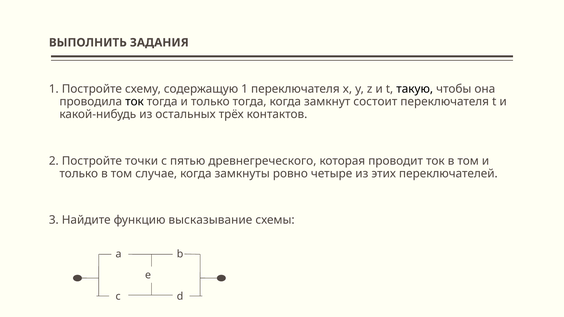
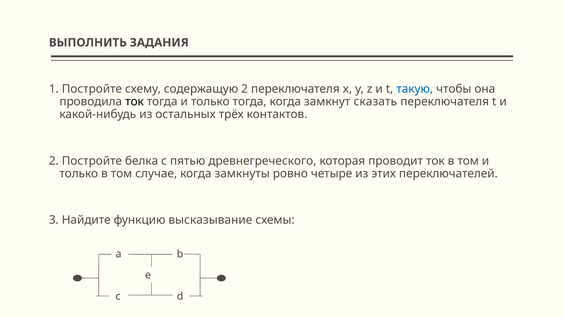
содержащую 1: 1 -> 2
такую colour: black -> blue
состоит: состоит -> сказать
точки: точки -> белка
